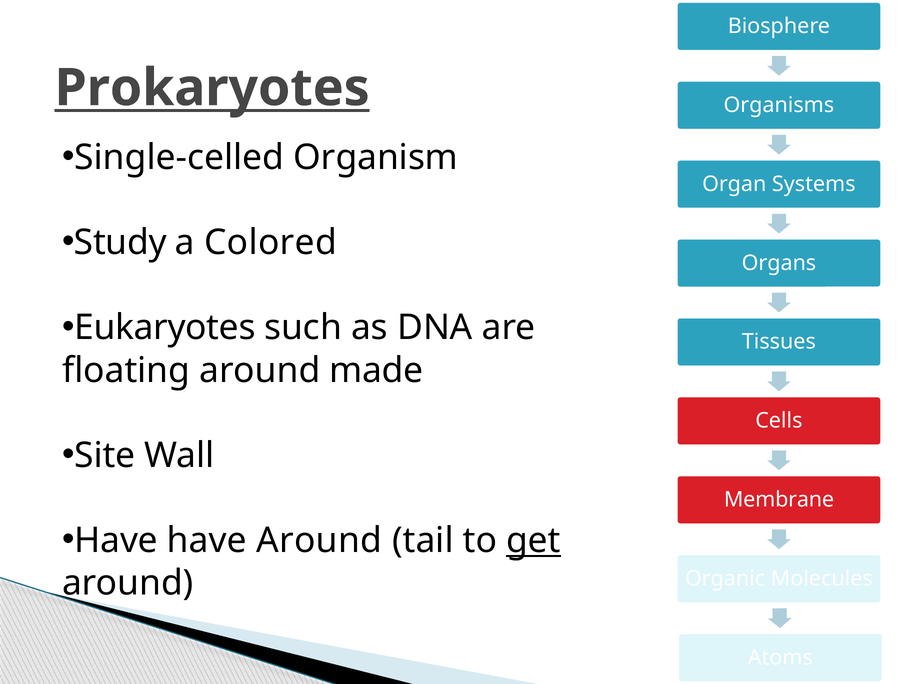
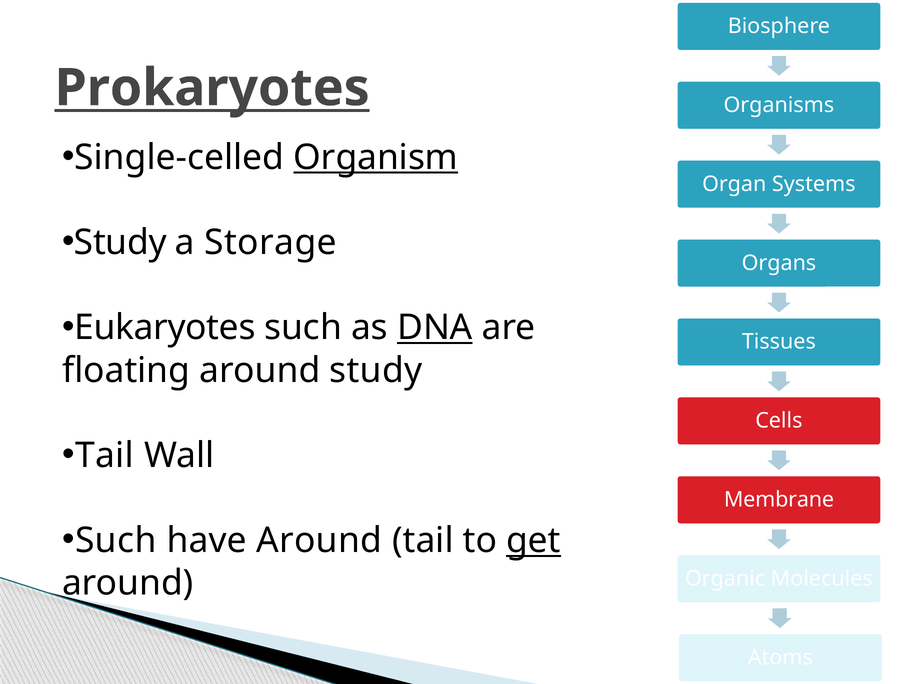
Organism underline: none -> present
Colored: Colored -> Storage
DNA underline: none -> present
around made: made -> study
Site at (105, 455): Site -> Tail
Have at (116, 541): Have -> Such
